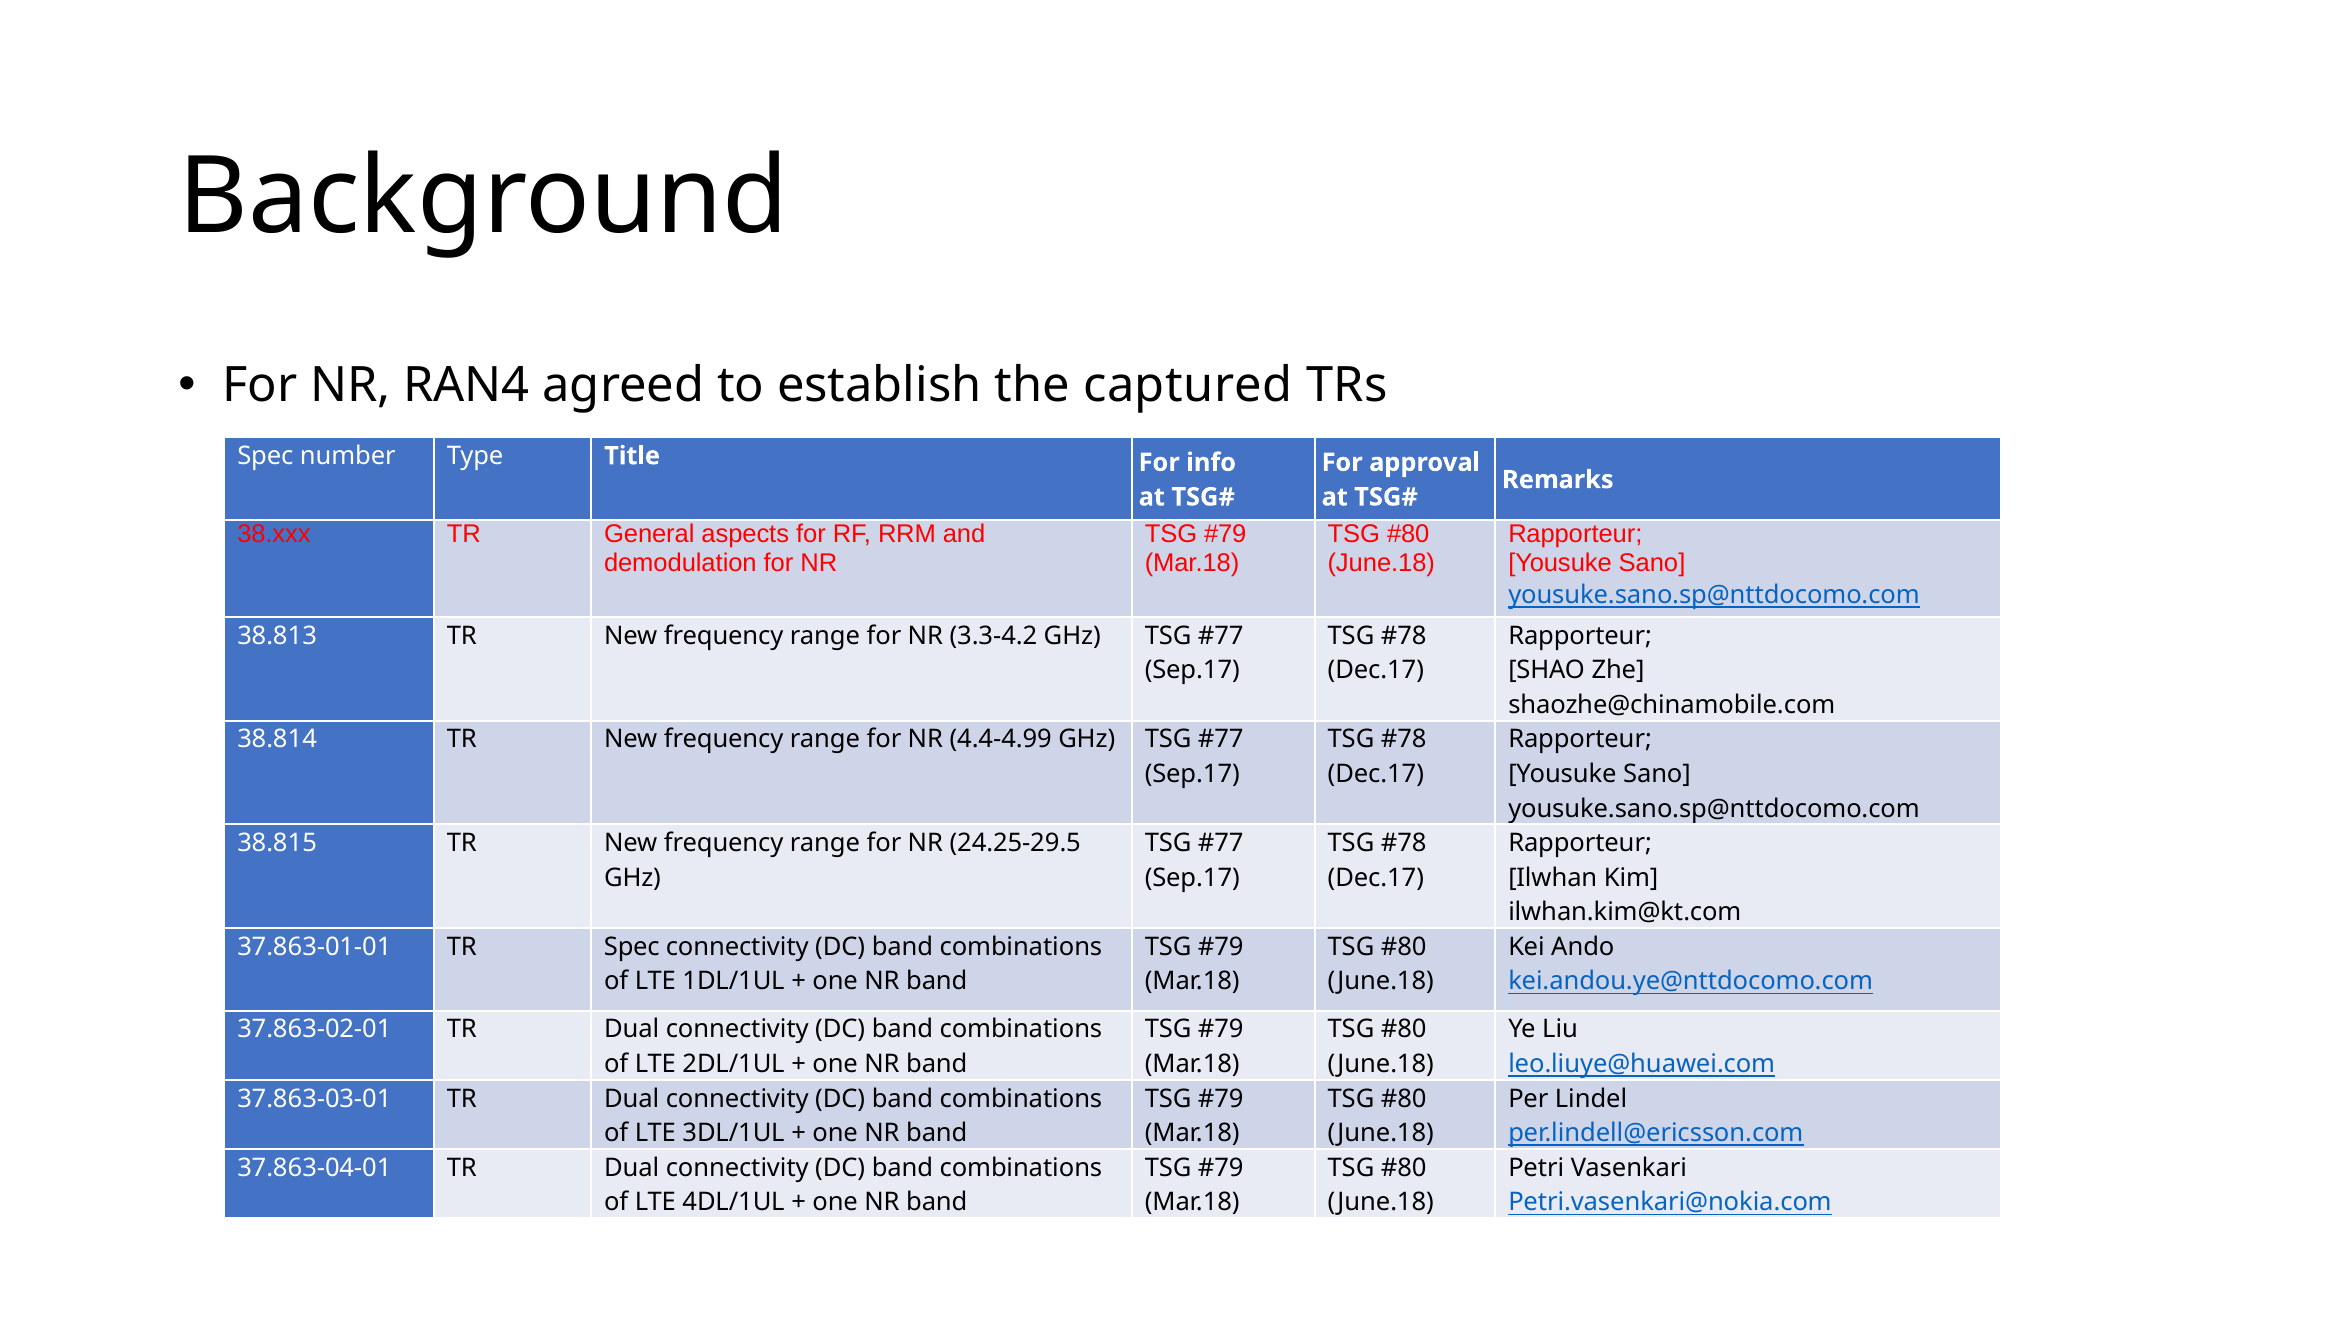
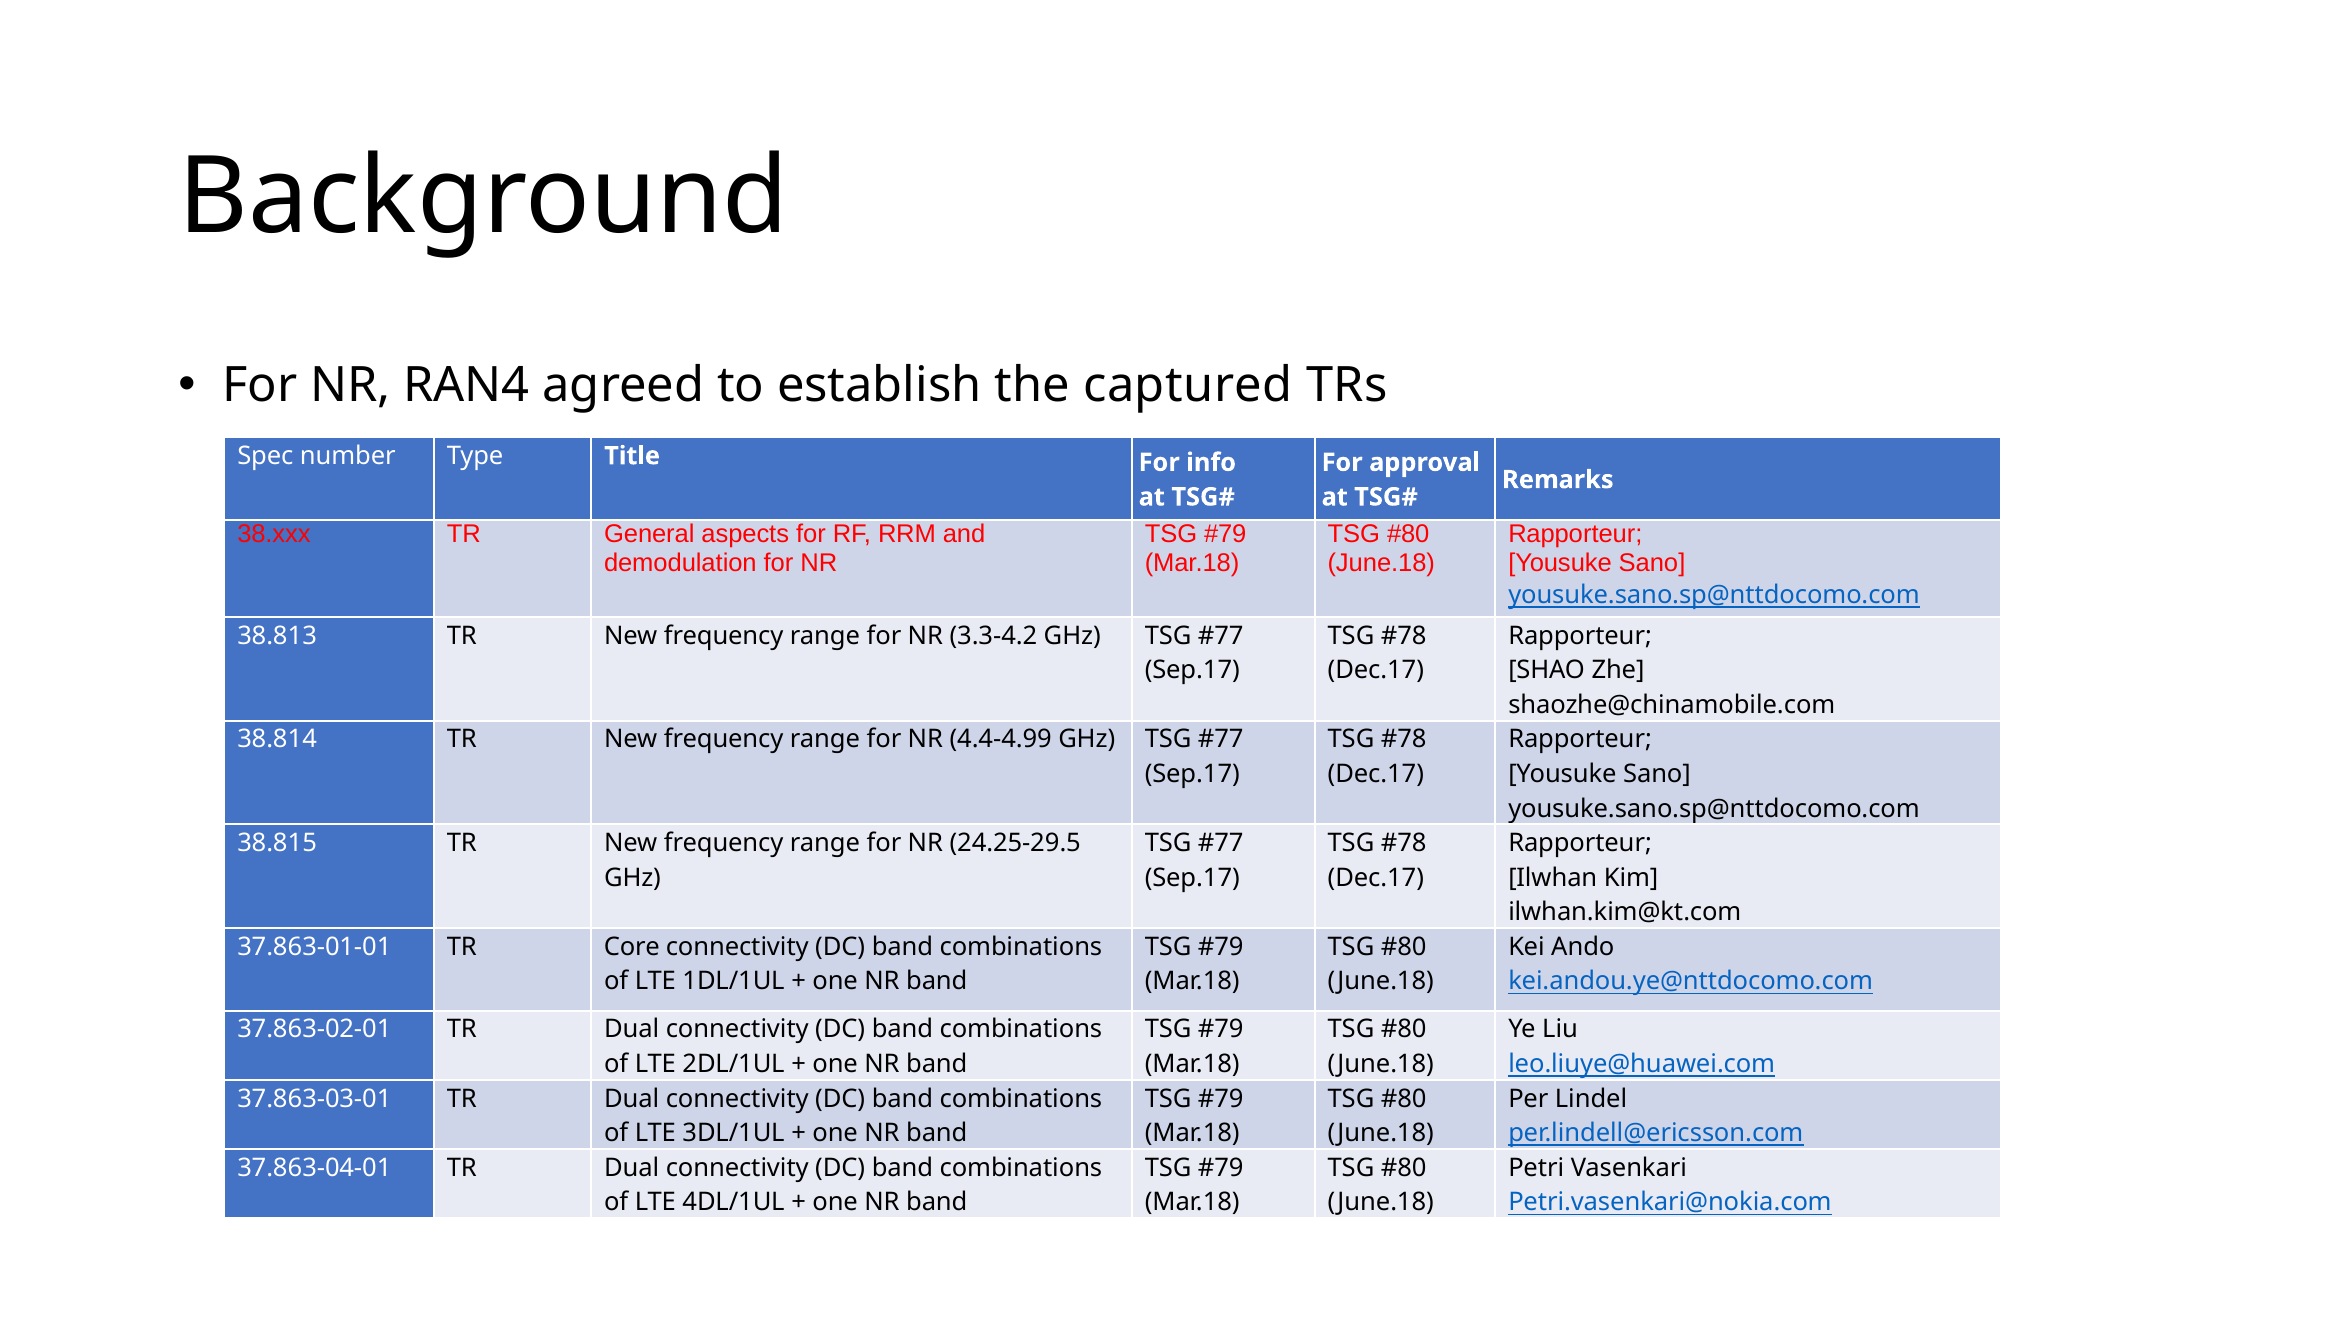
TR Spec: Spec -> Core
